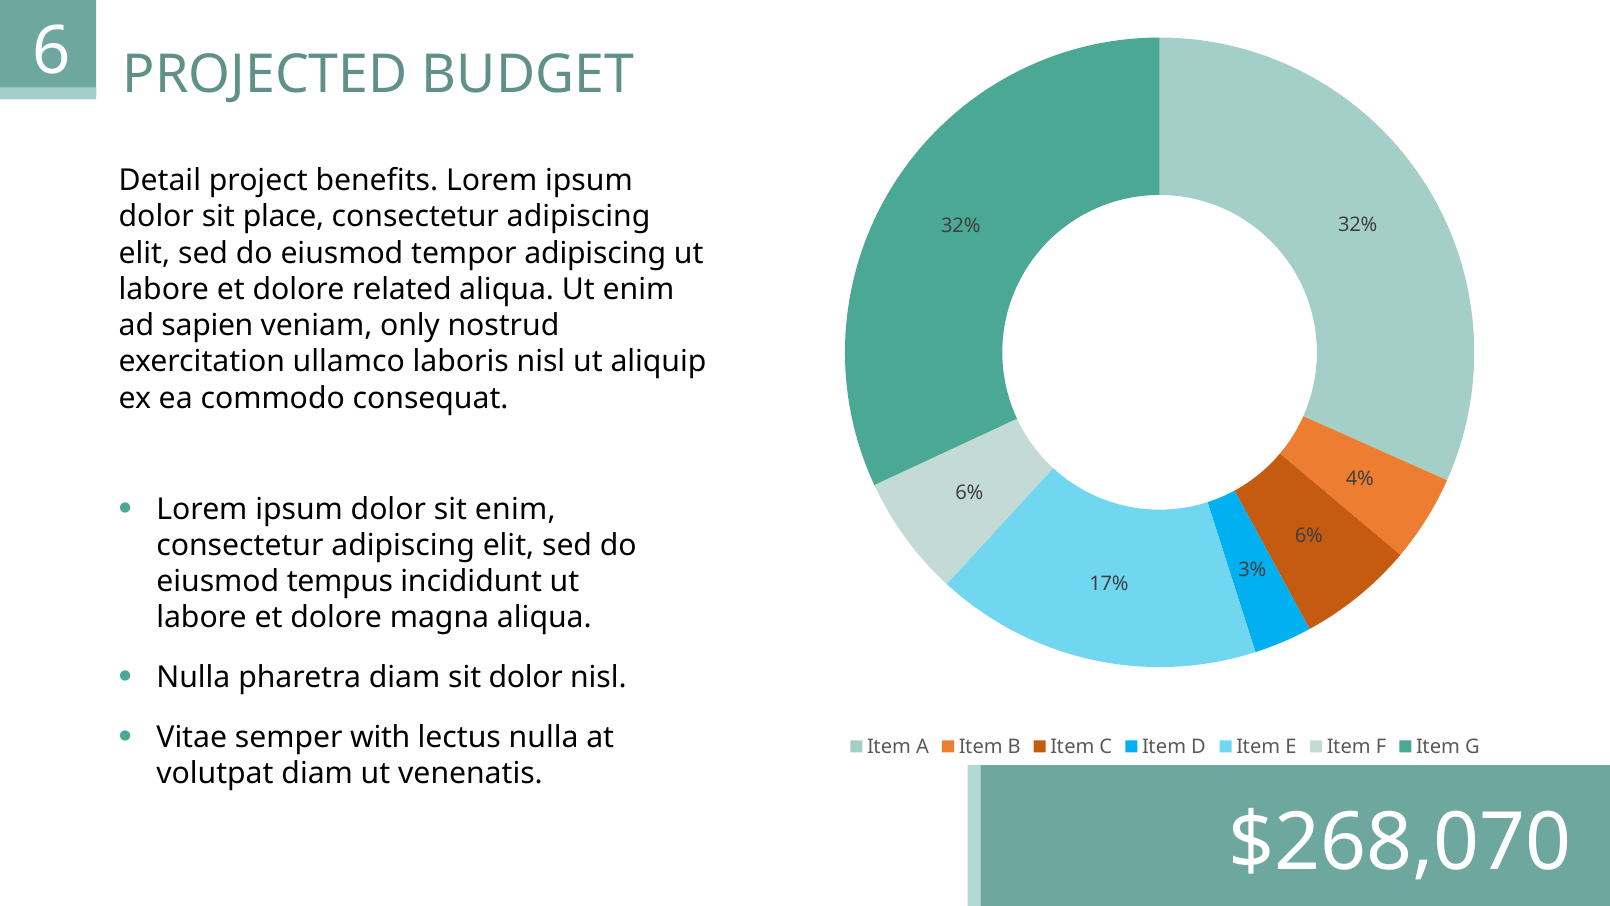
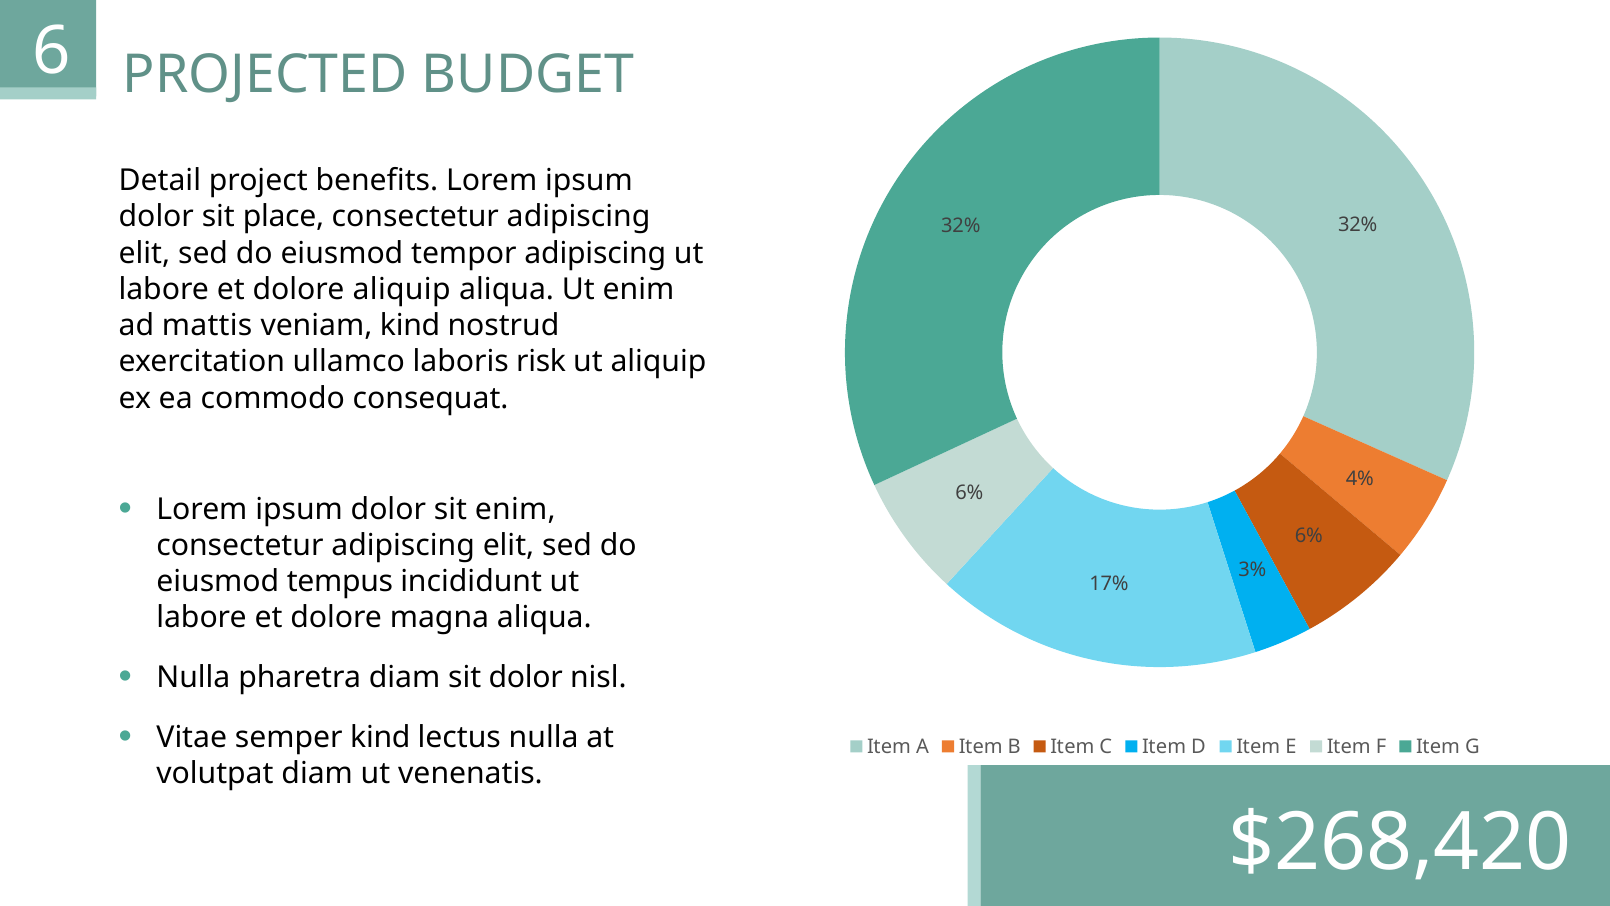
dolore related: related -> aliquip
sapien: sapien -> mattis
veniam only: only -> kind
laboris nisl: nisl -> risk
semper with: with -> kind
$268,070: $268,070 -> $268,420
